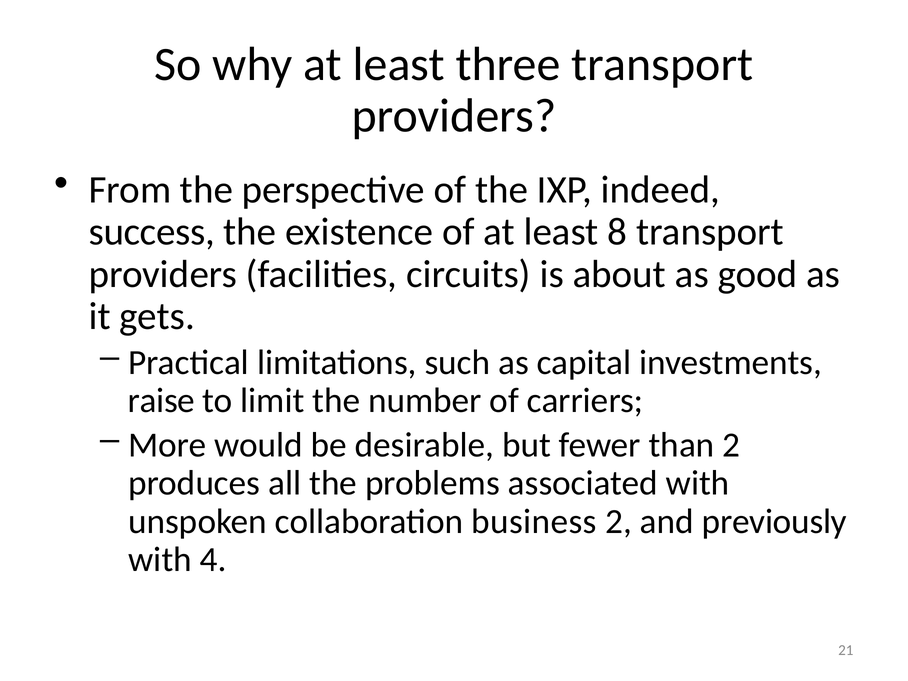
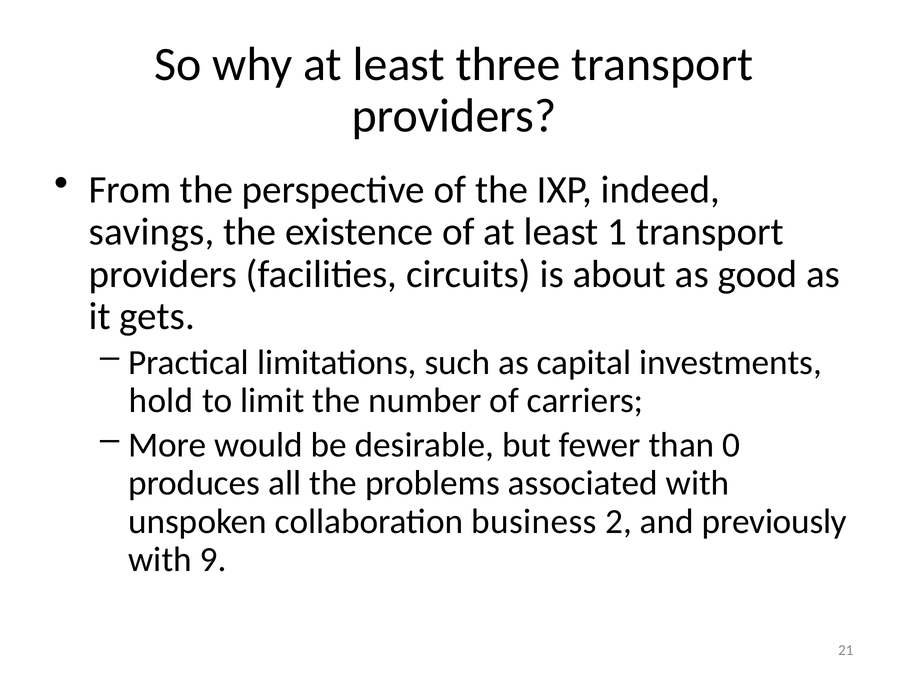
success: success -> savings
8: 8 -> 1
raise: raise -> hold
than 2: 2 -> 0
4: 4 -> 9
